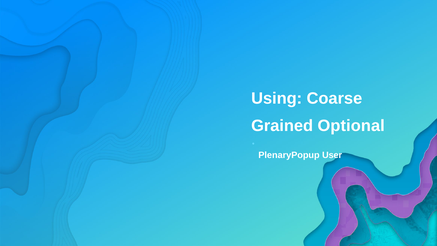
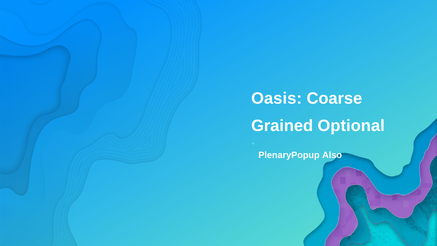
Using: Using -> Oasis
User: User -> Also
